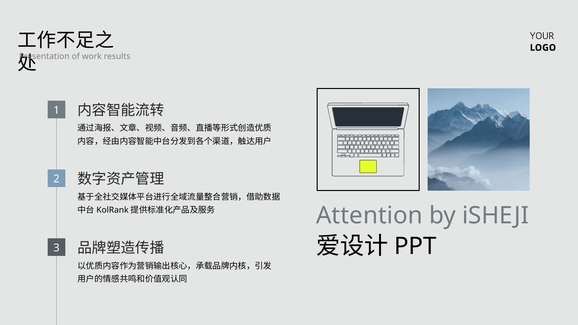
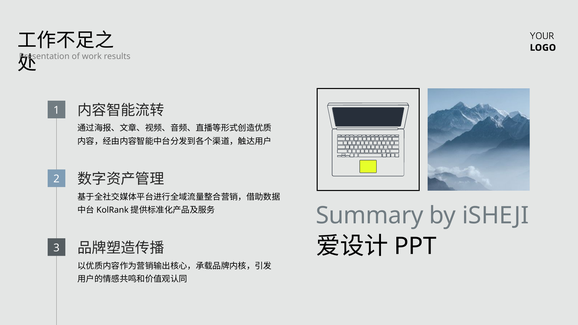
Attention: Attention -> Summary
